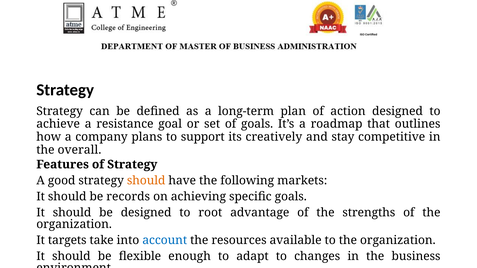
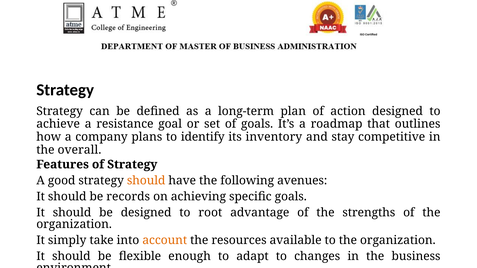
support: support -> identify
creatively: creatively -> inventory
markets: markets -> avenues
targets: targets -> simply
account colour: blue -> orange
